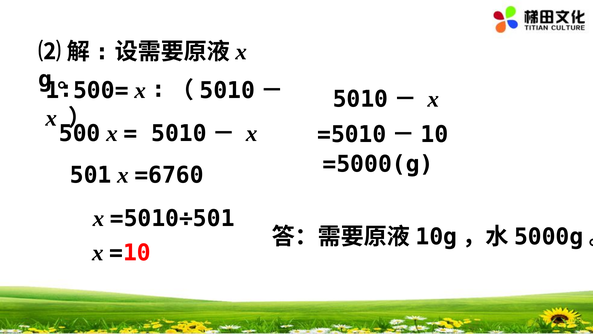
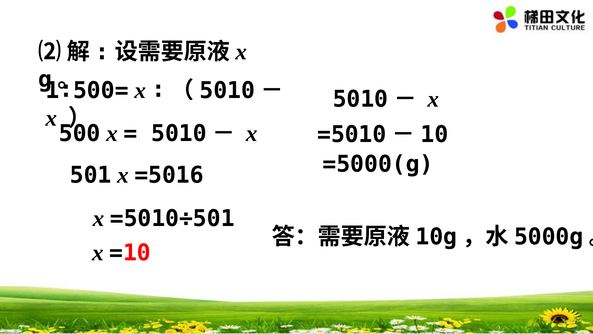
=6760: =6760 -> =5016
